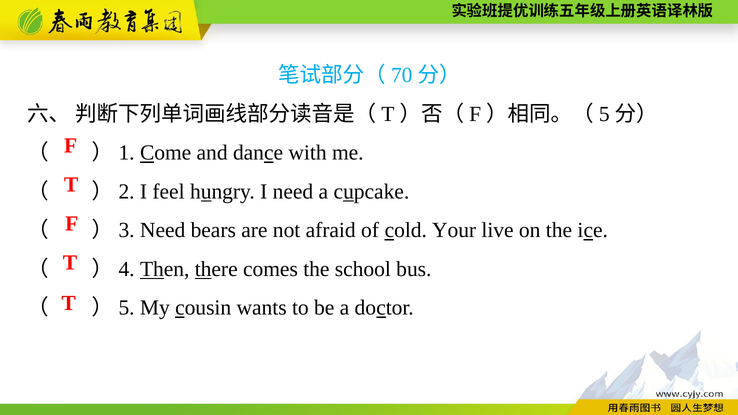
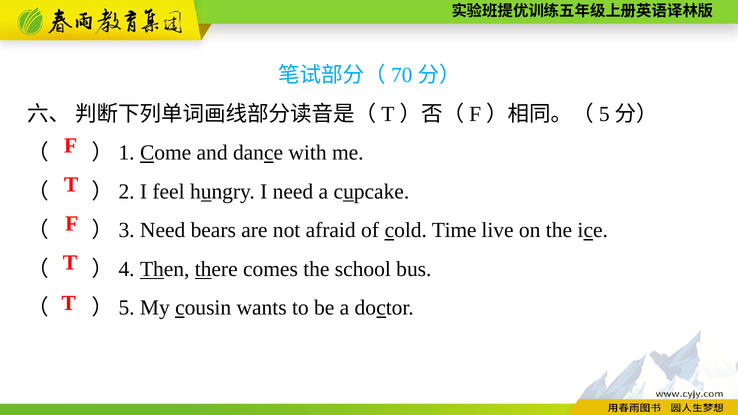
Your: Your -> Time
